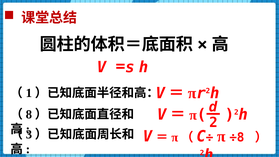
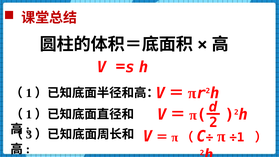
8 at (29, 114): 8 -> 1
÷8: ÷8 -> ÷1
